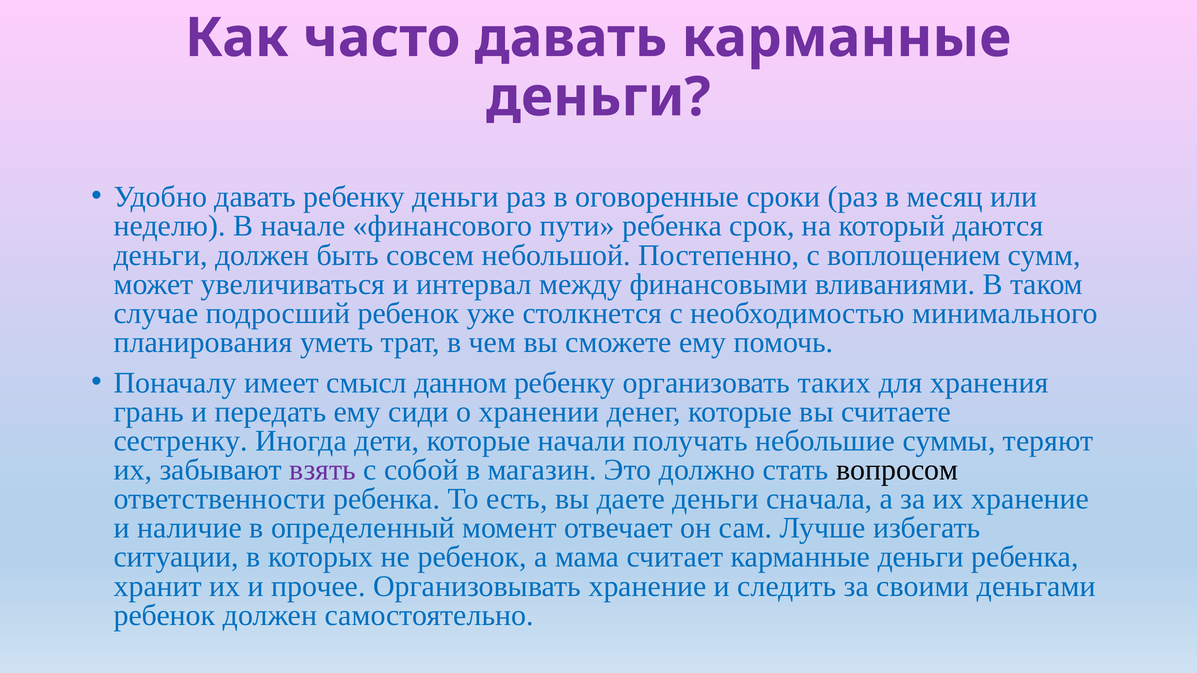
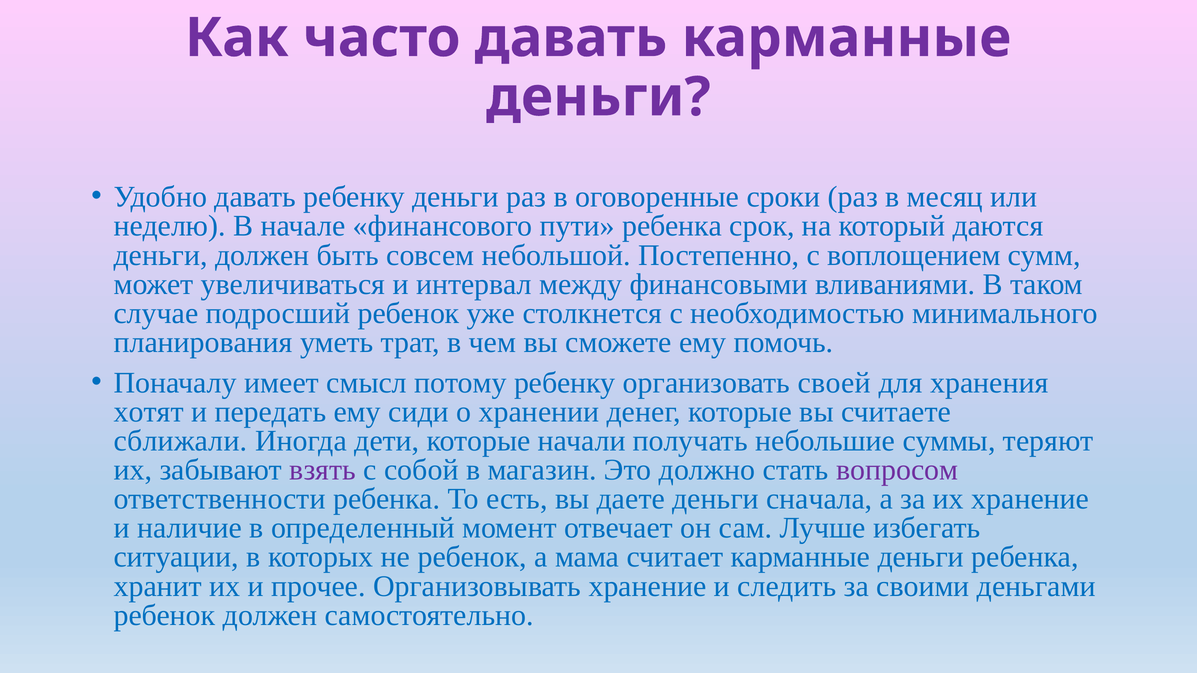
данном: данном -> потому
таких: таких -> своей
грань: грань -> хотят
сестренку: сестренку -> сближали
вопросом colour: black -> purple
